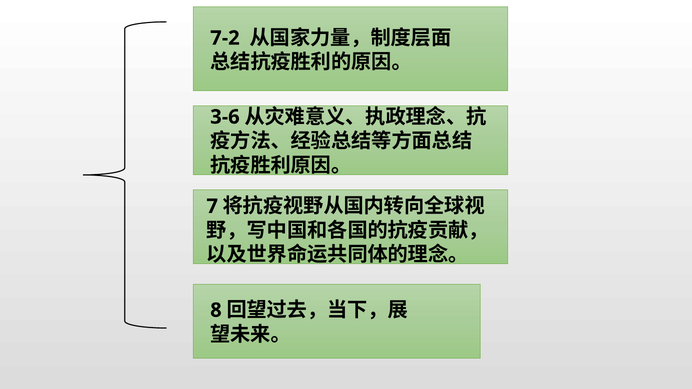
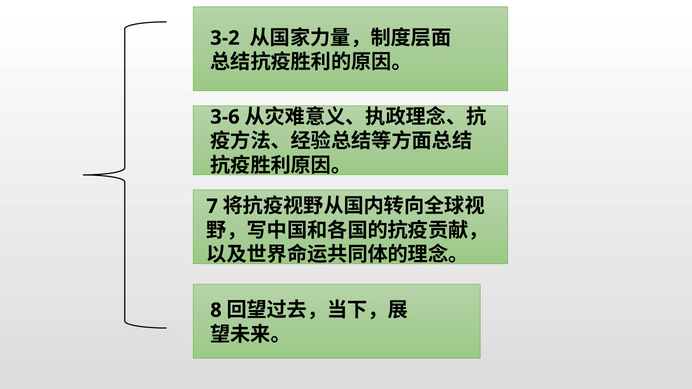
7-2: 7-2 -> 3-2
